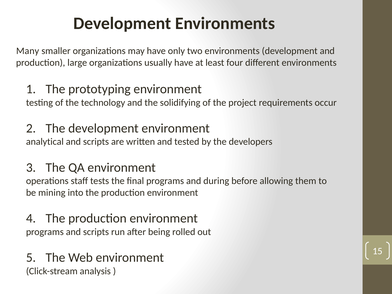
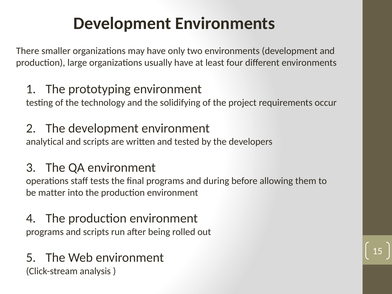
Many: Many -> There
mining: mining -> matter
